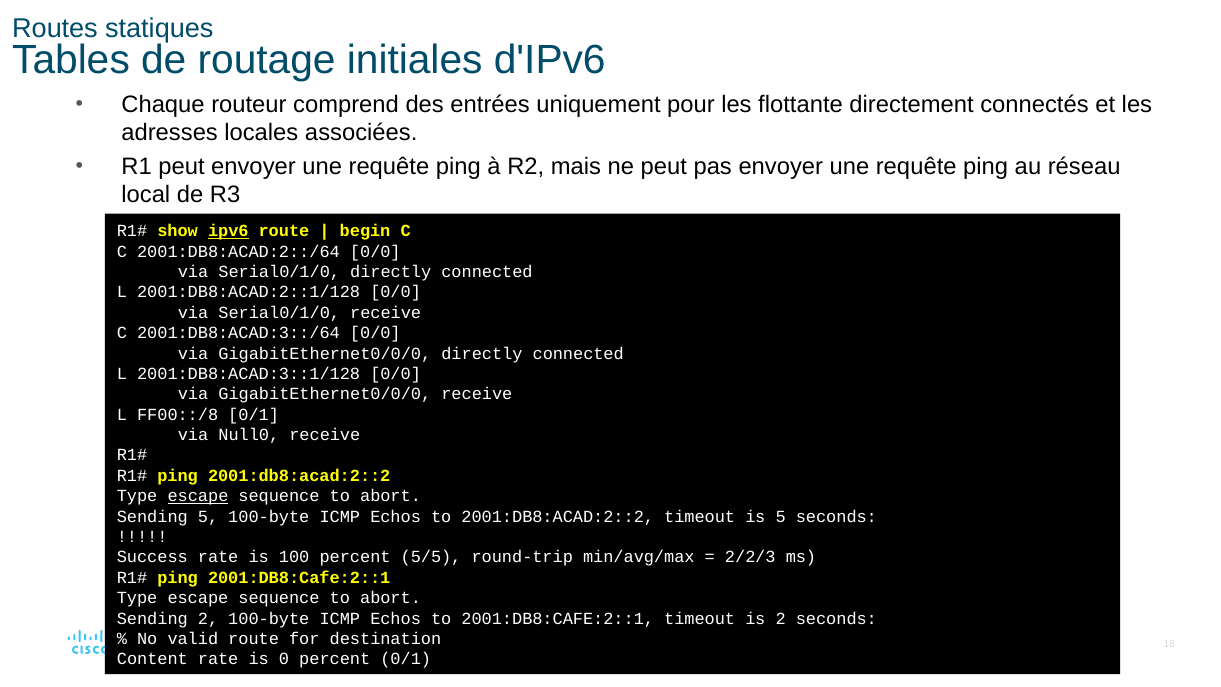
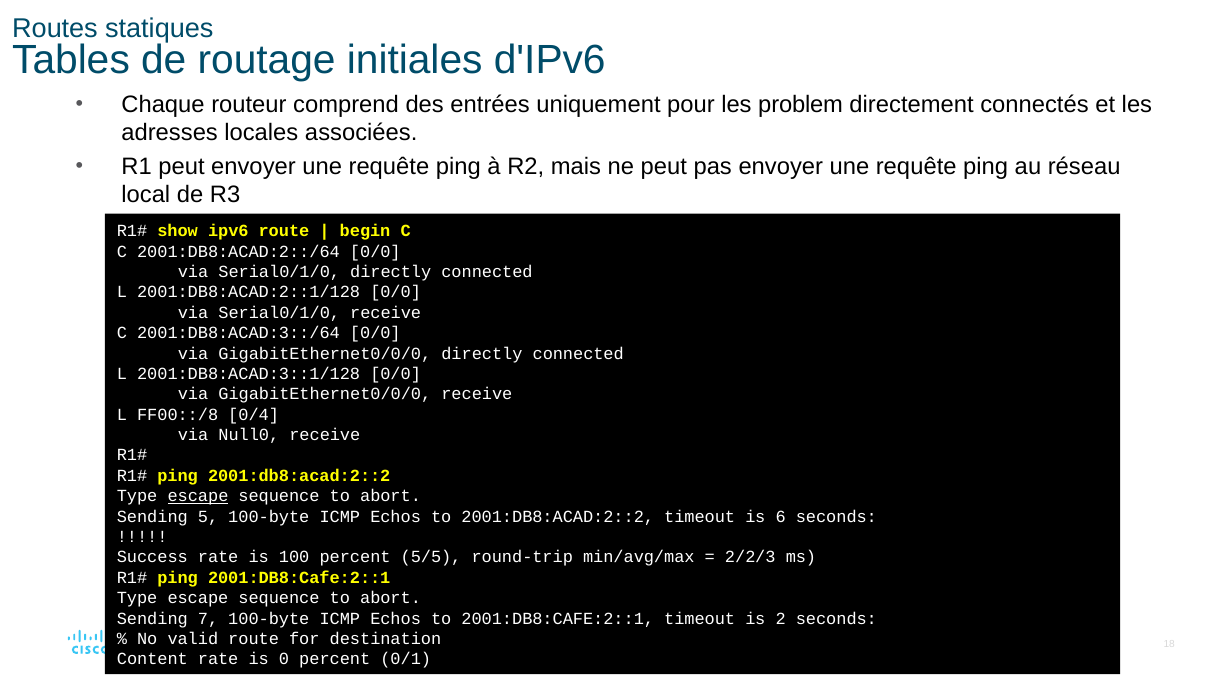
flottante: flottante -> problem
ipv6 underline: present -> none
FF00::/8 0/1: 0/1 -> 0/4
is 5: 5 -> 6
Sending 2: 2 -> 7
